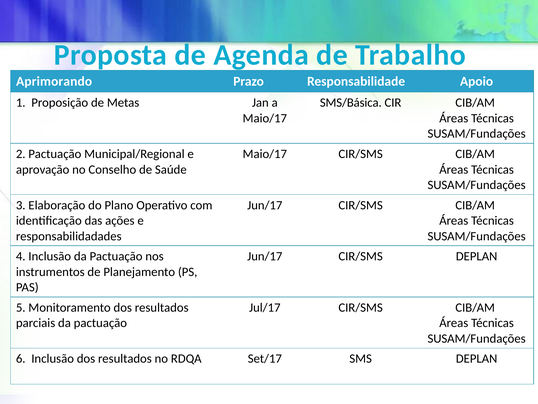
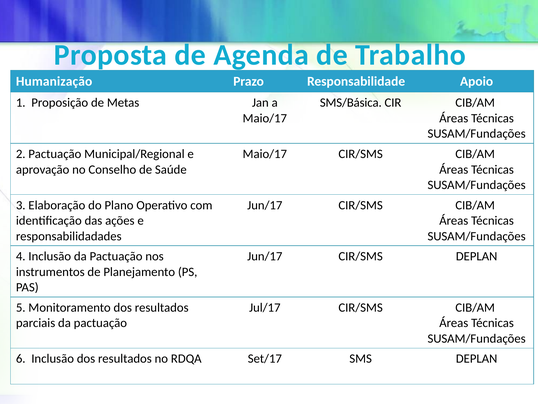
Aprimorando: Aprimorando -> Humanização
